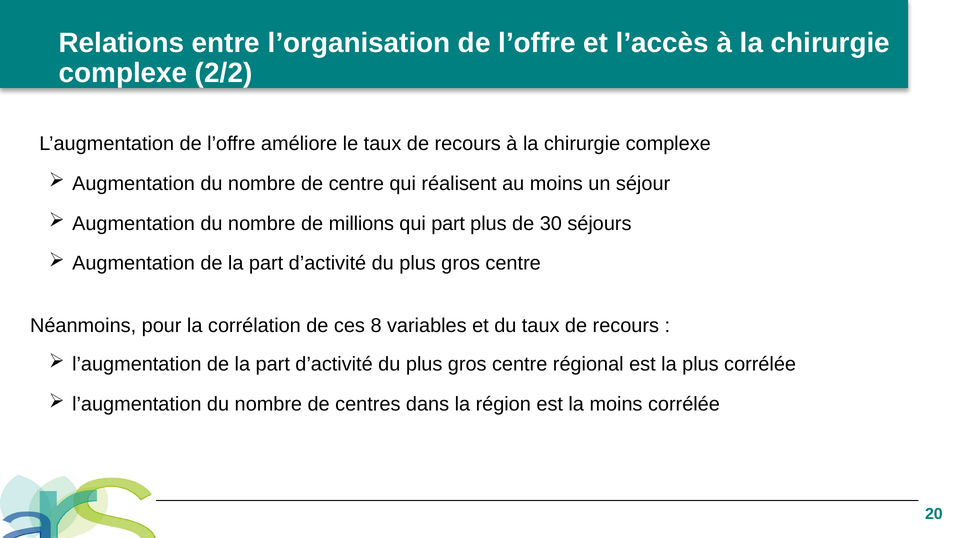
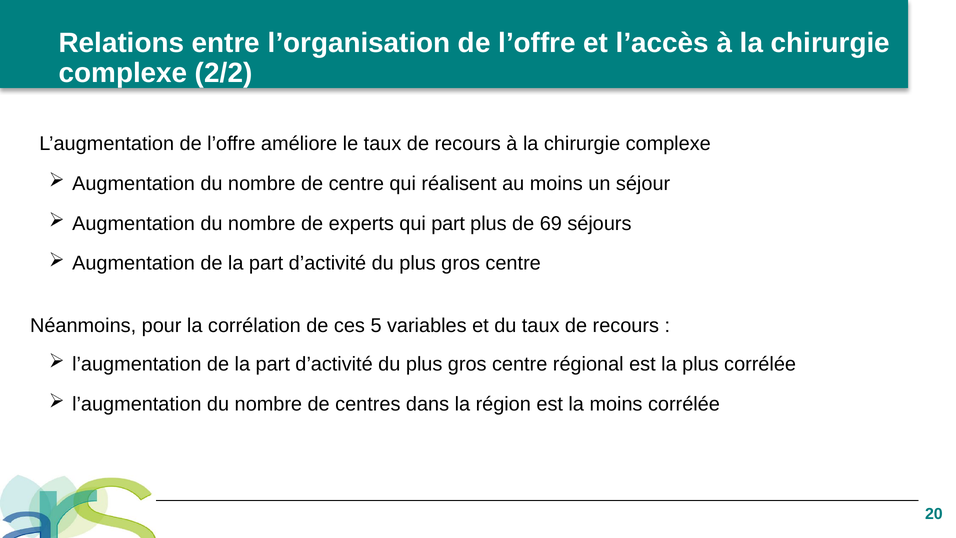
millions: millions -> experts
30: 30 -> 69
8: 8 -> 5
